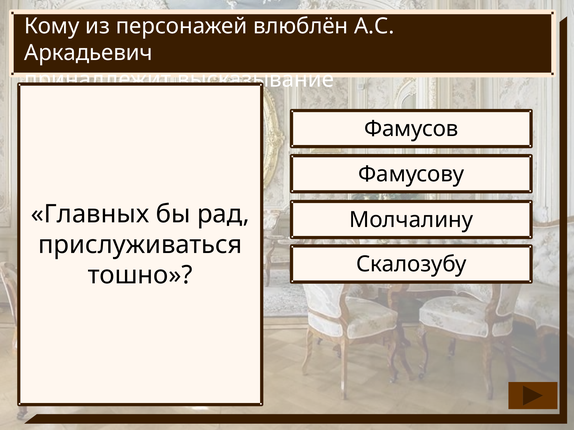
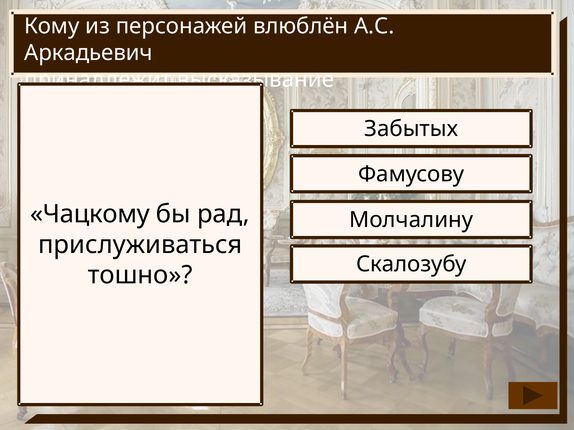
Фамусов: Фамусов -> Забытых
Главных: Главных -> Чацкому
